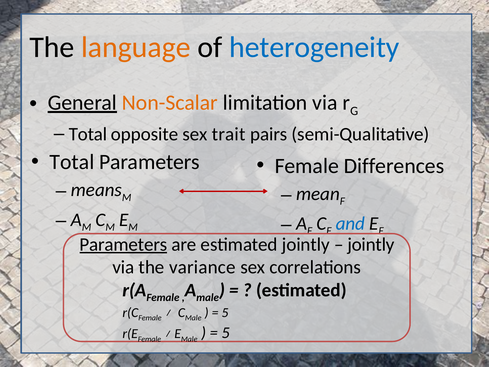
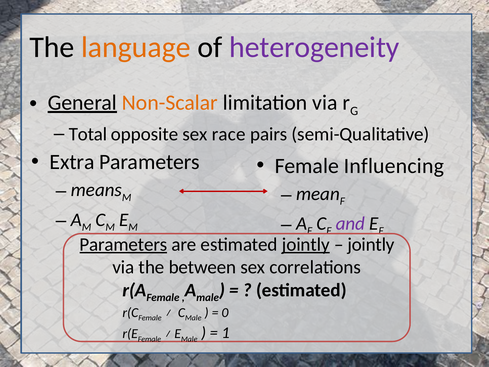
heterogeneity colour: blue -> purple
trait: trait -> race
Total at (72, 162): Total -> Extra
Differences: Differences -> Influencing
and colour: blue -> purple
jointly at (306, 244) underline: none -> present
variance: variance -> between
5 at (225, 312): 5 -> 0
5 at (226, 333): 5 -> 1
